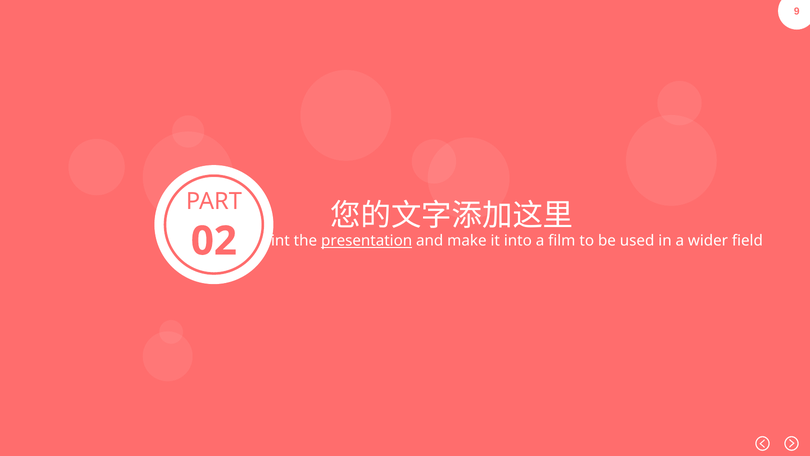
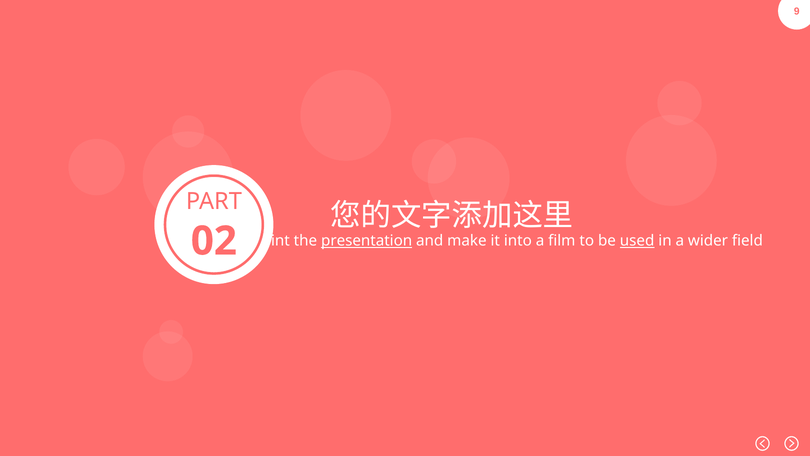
used underline: none -> present
